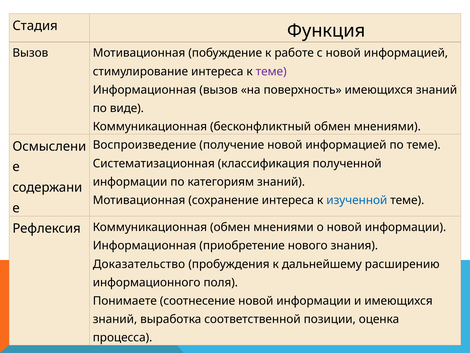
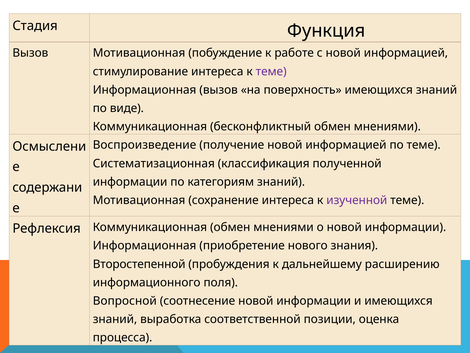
изученной colour: blue -> purple
Доказательство: Доказательство -> Второстепенной
Понимаете: Понимаете -> Вопросной
